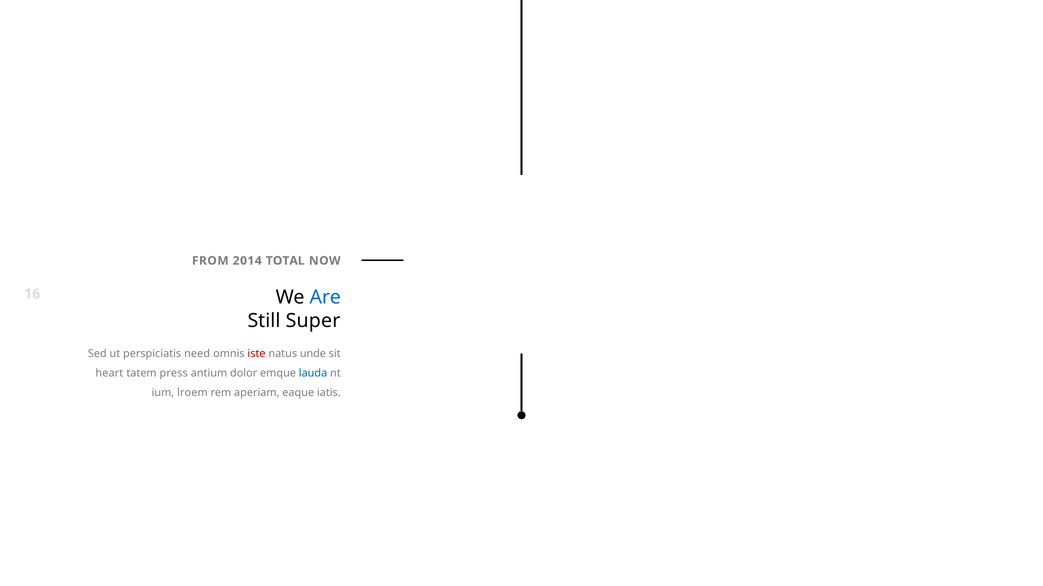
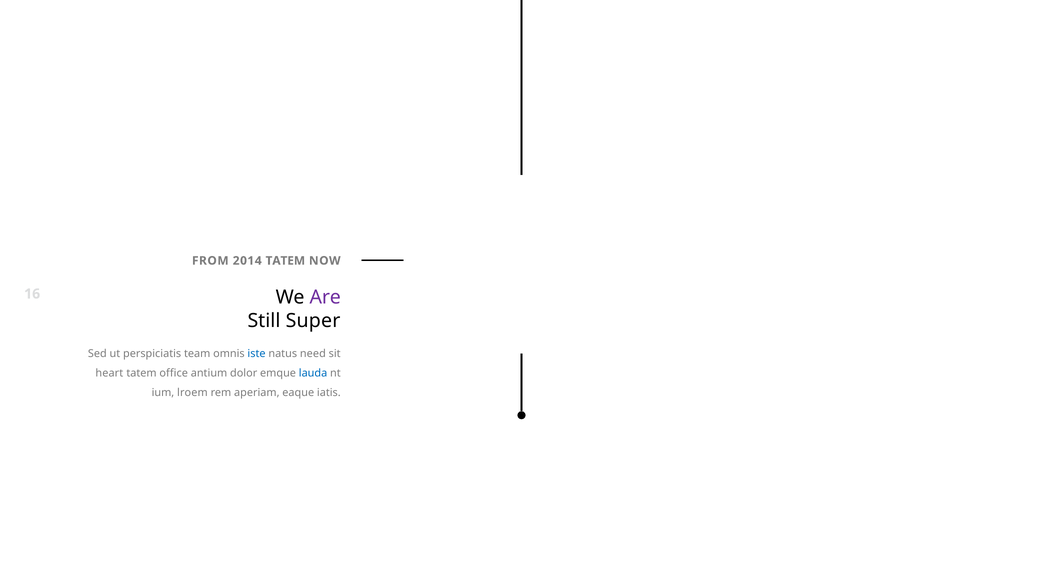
2014 TOTAL: TOTAL -> TATEM
Are colour: blue -> purple
need: need -> team
iste colour: red -> blue
unde: unde -> need
press: press -> office
